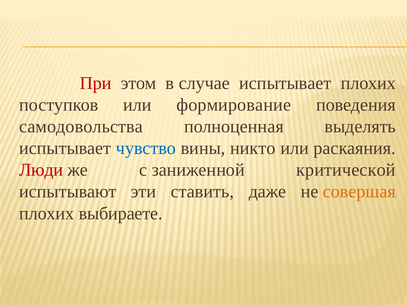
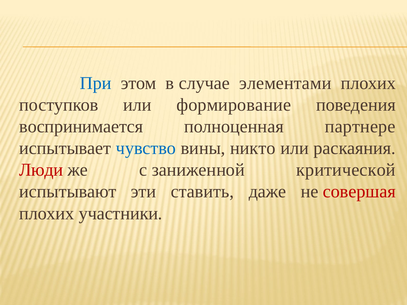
При colour: red -> blue
случае испытывает: испытывает -> элементами
самодовольства: самодовольства -> воспринимается
выделять: выделять -> партнере
совершая colour: orange -> red
выбираете: выбираете -> участники
